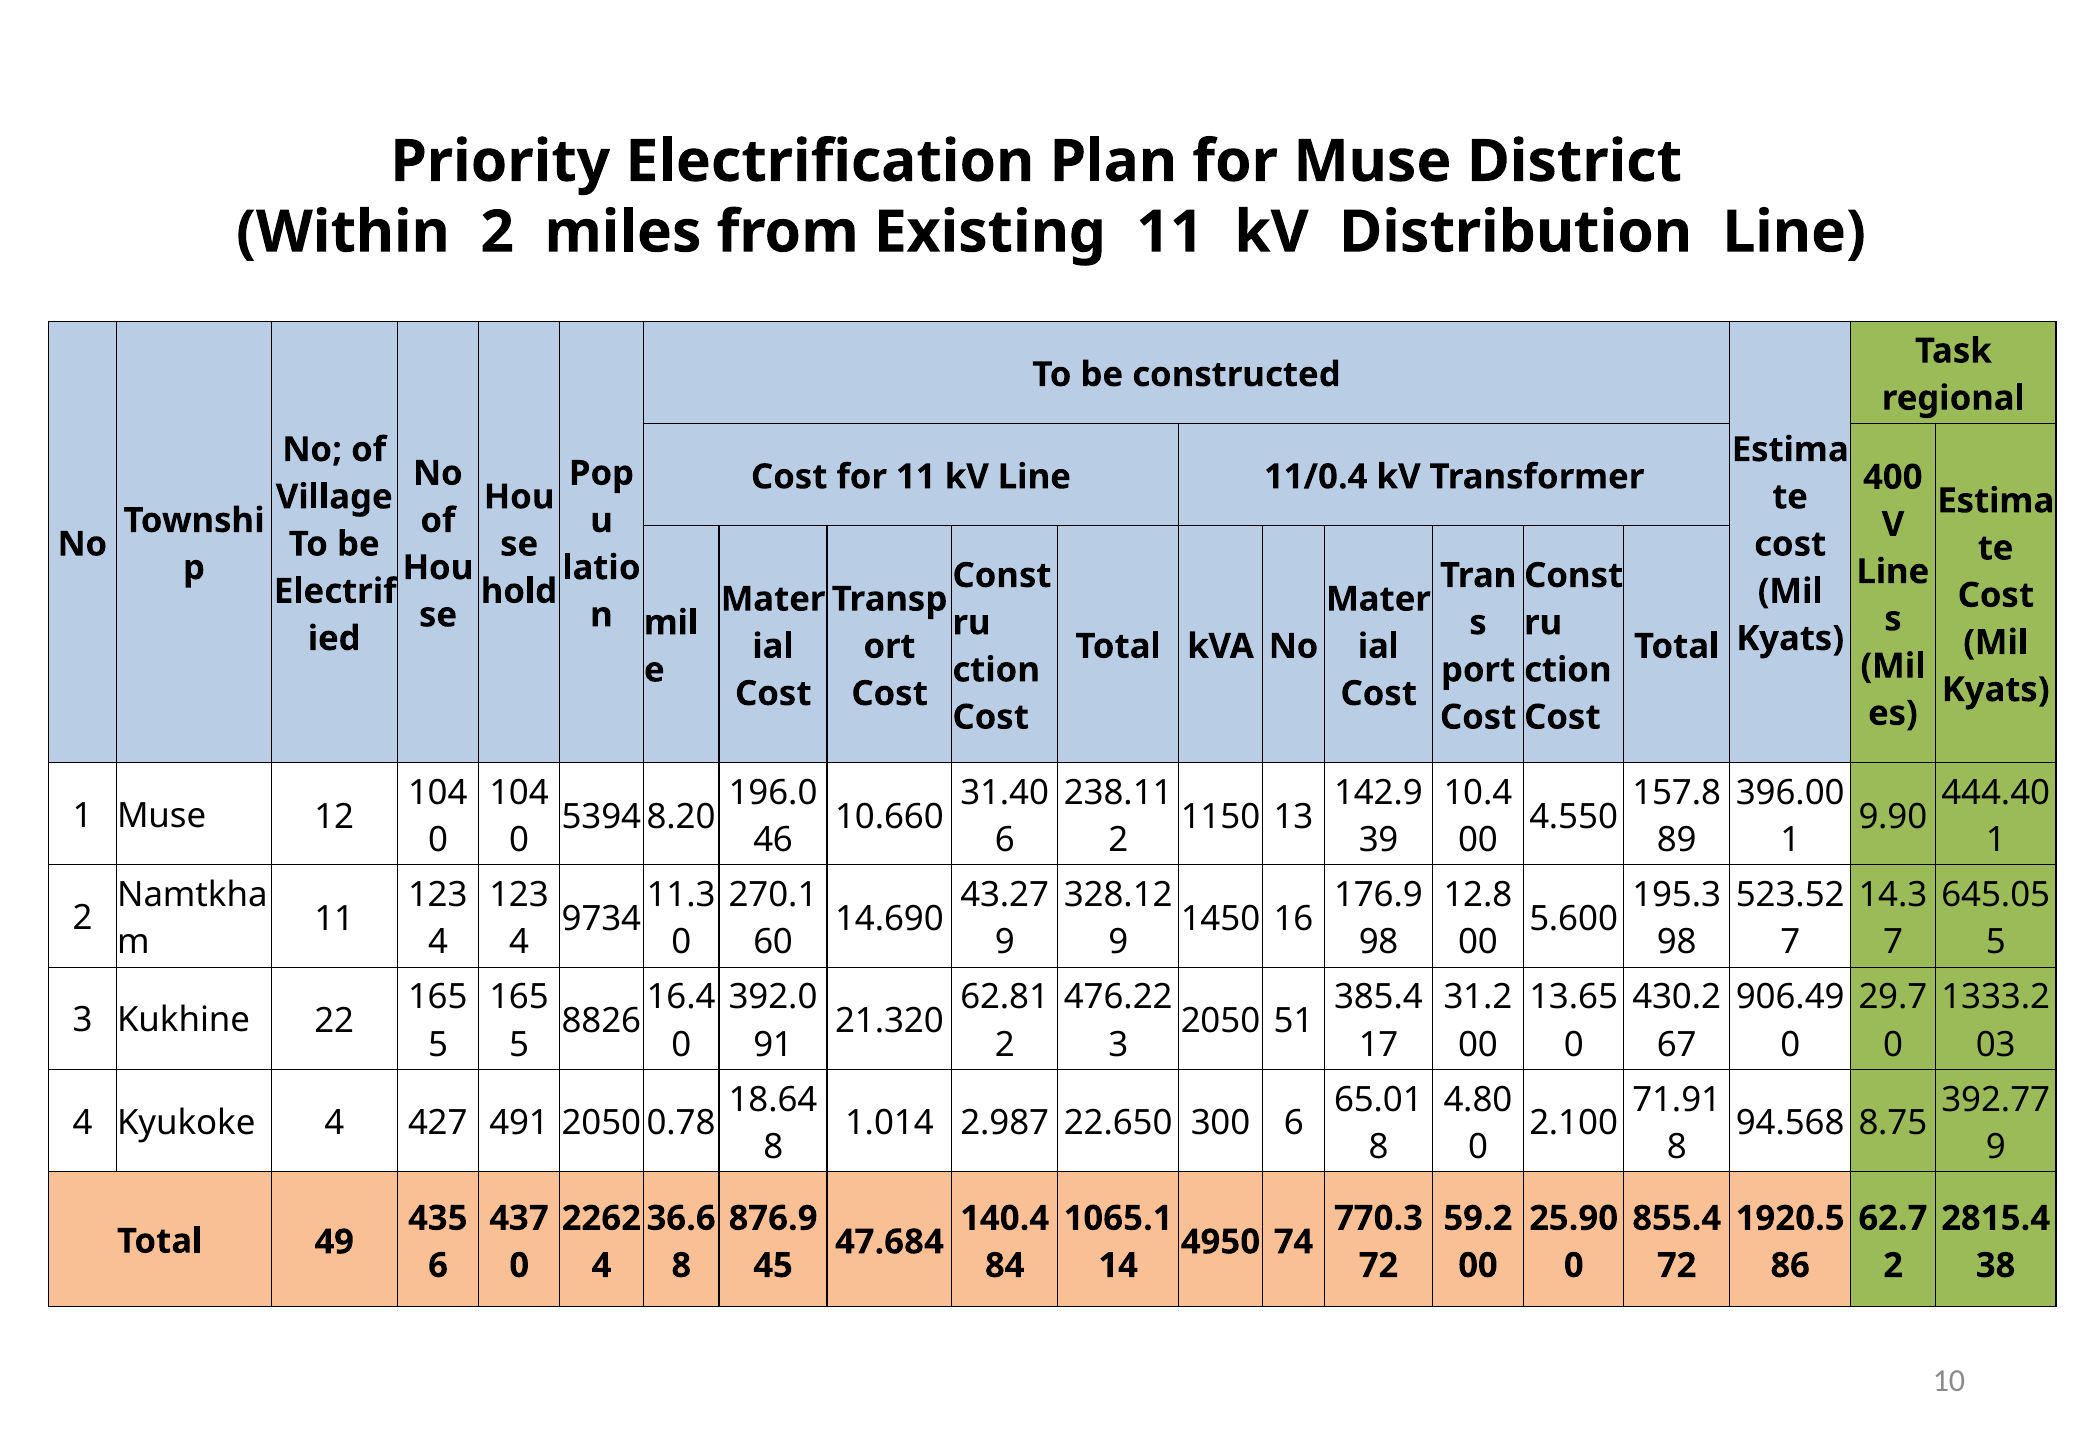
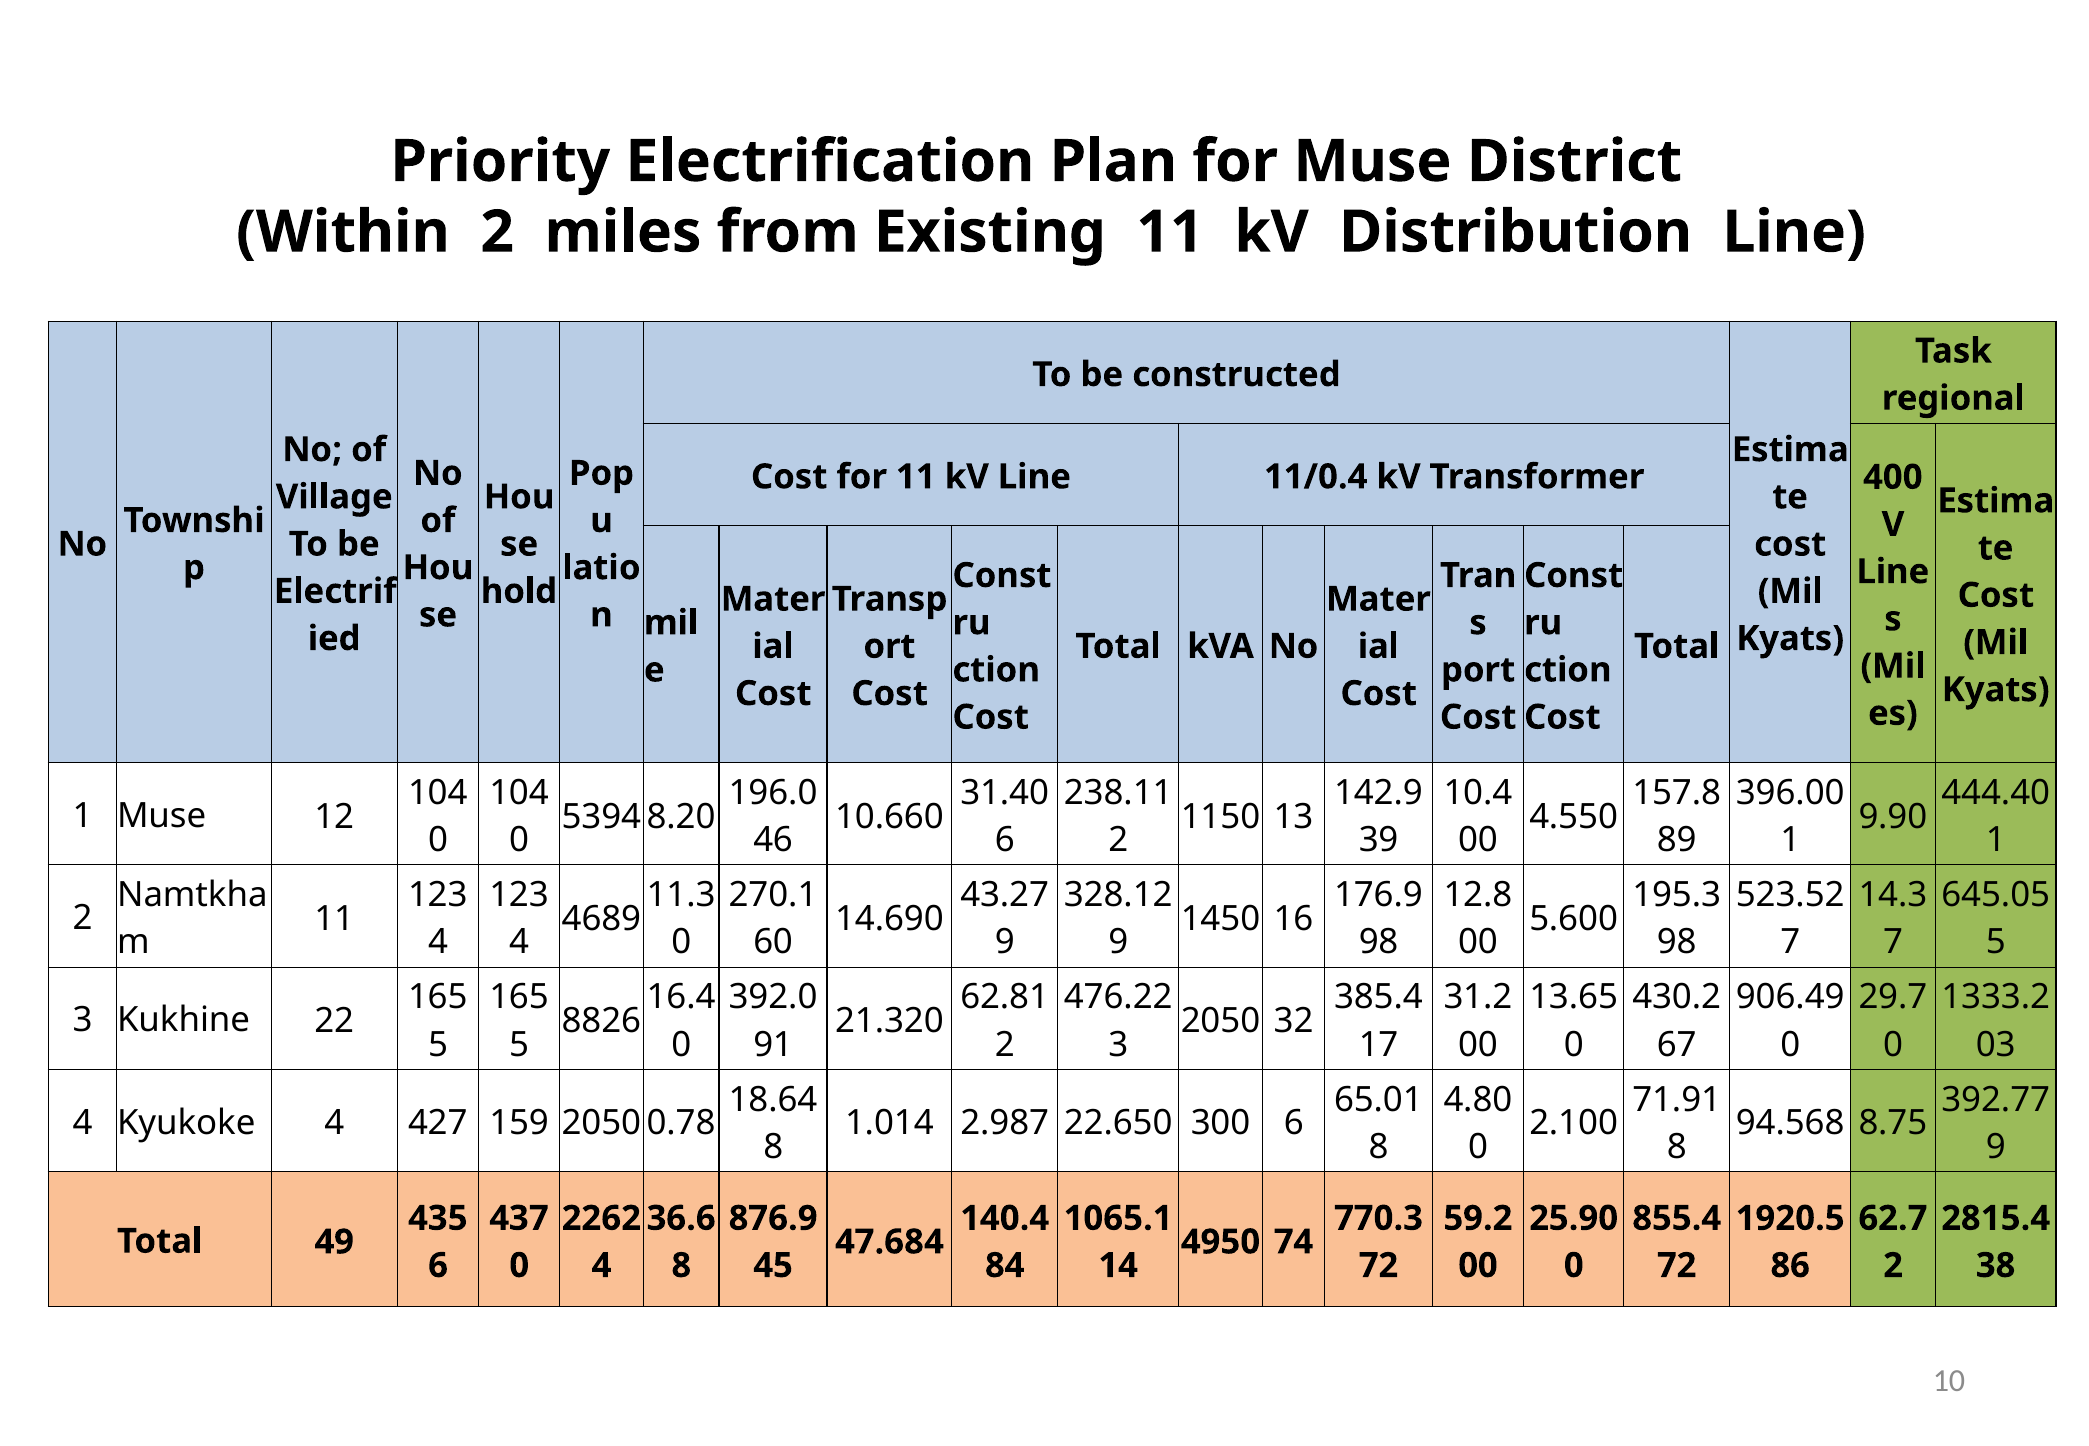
9734: 9734 -> 4689
51: 51 -> 32
491: 491 -> 159
